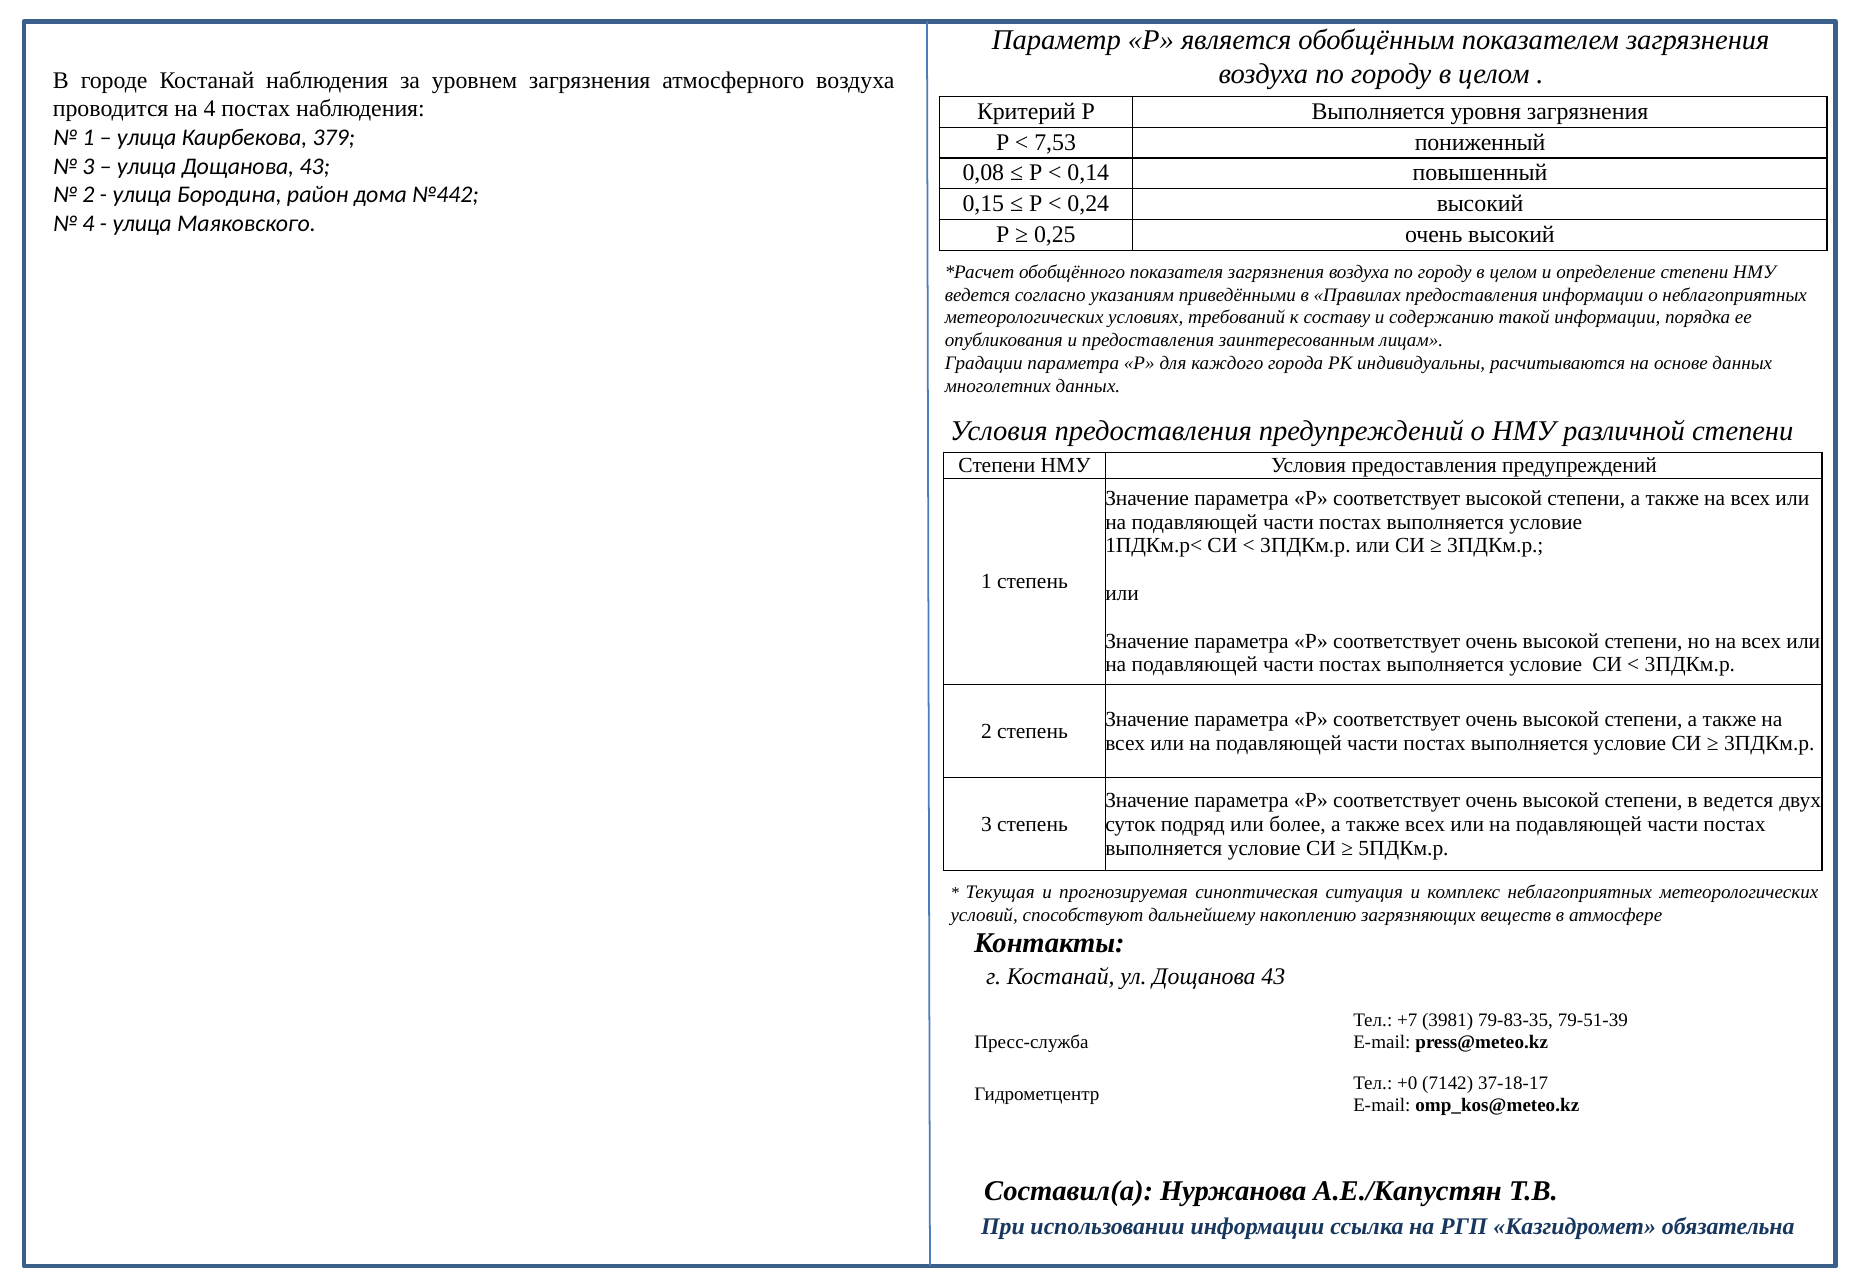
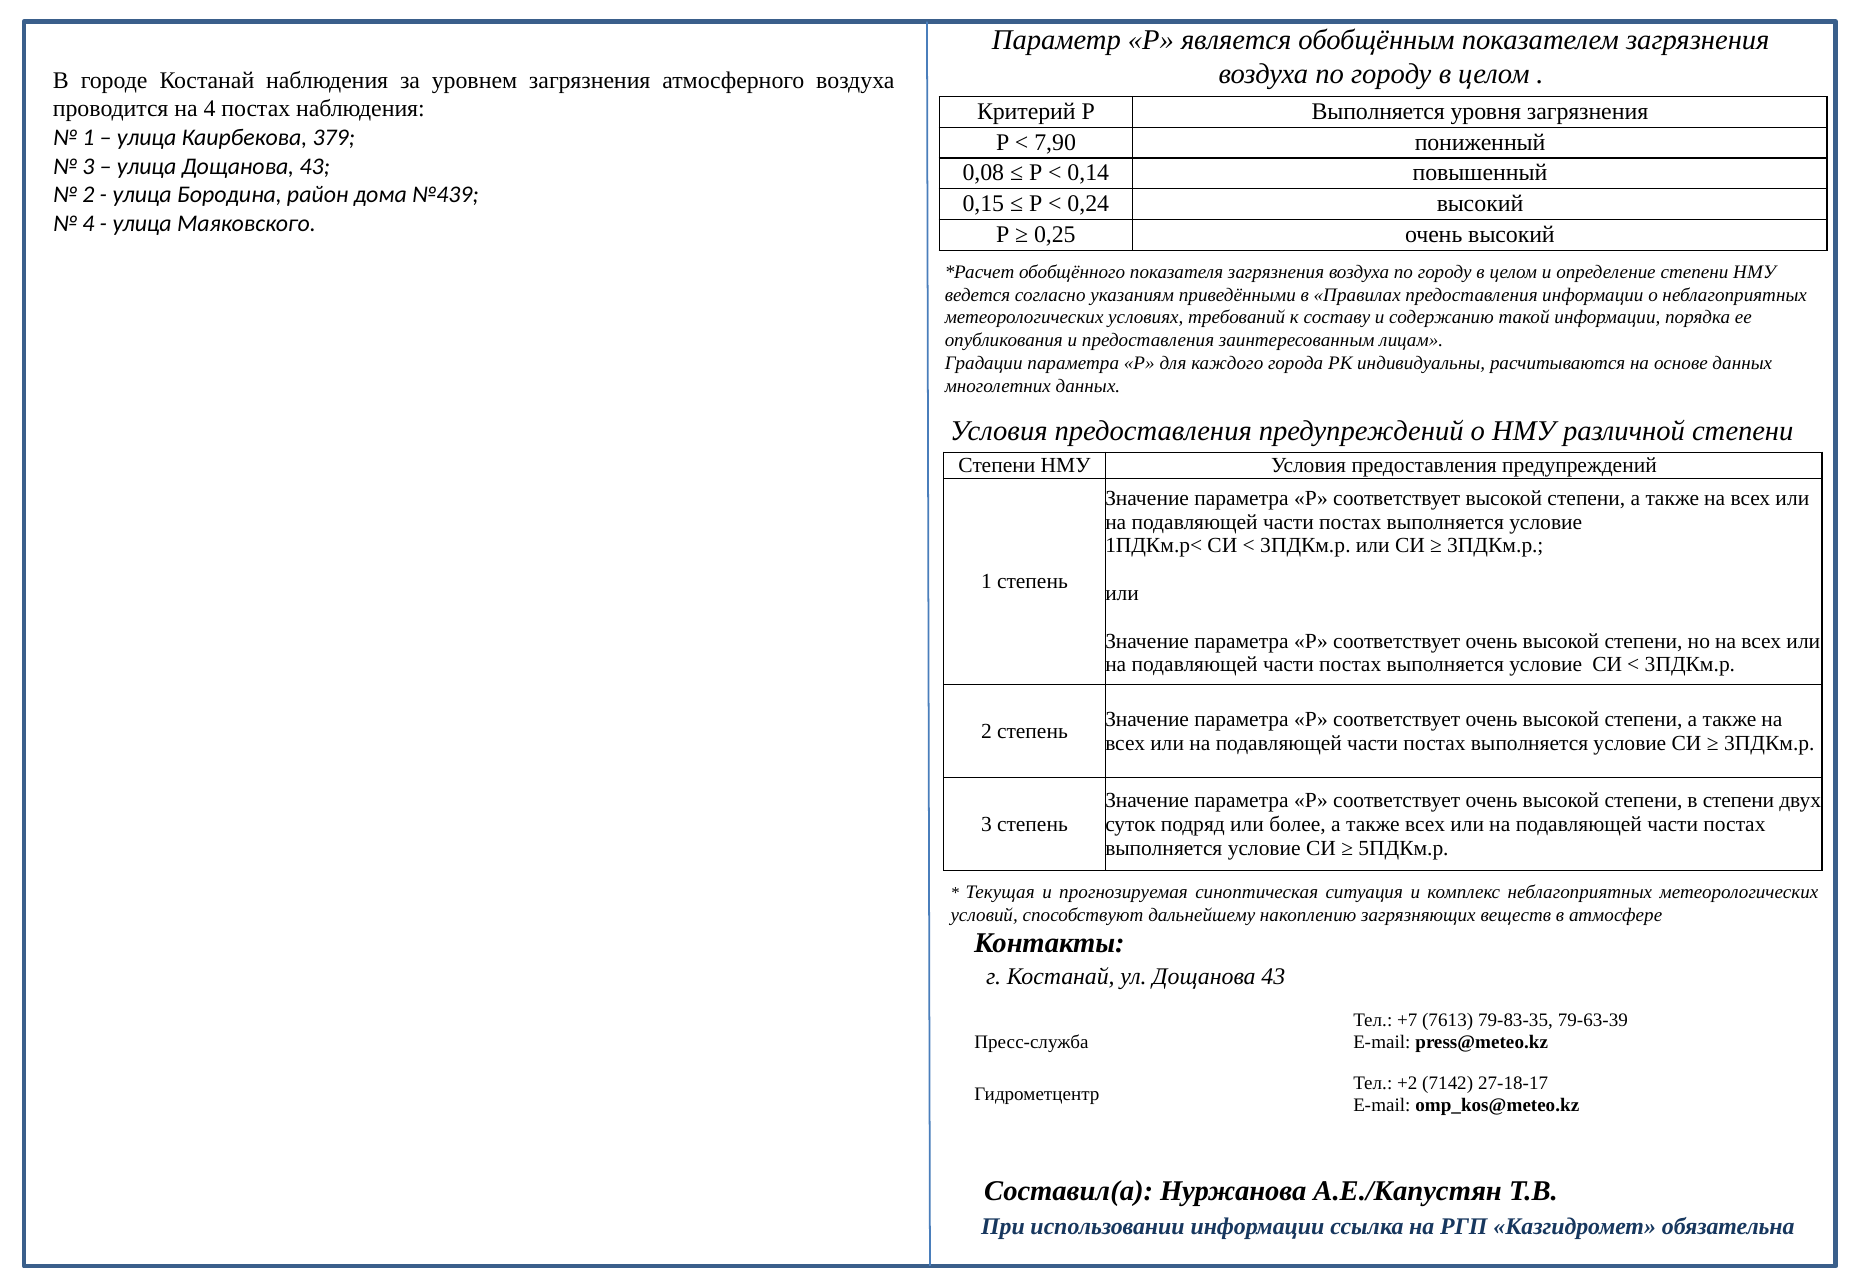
7,53: 7,53 -> 7,90
№442: №442 -> №439
в ведется: ведется -> степени
3981: 3981 -> 7613
79-51-39: 79-51-39 -> 79-63-39
+0: +0 -> +2
37-18-17: 37-18-17 -> 27-18-17
